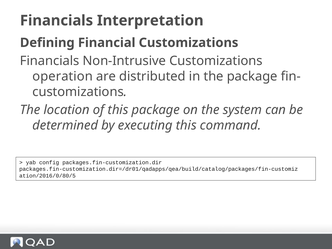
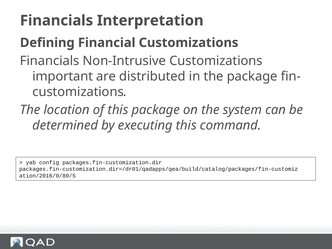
operation: operation -> important
